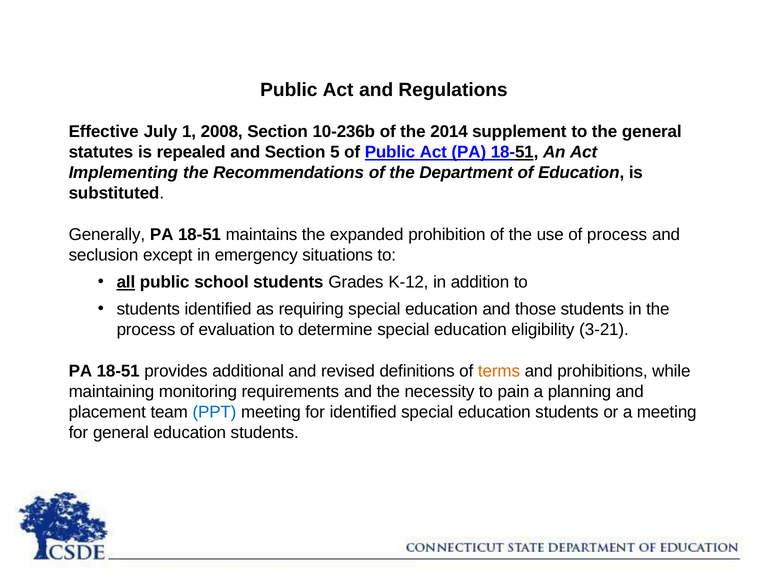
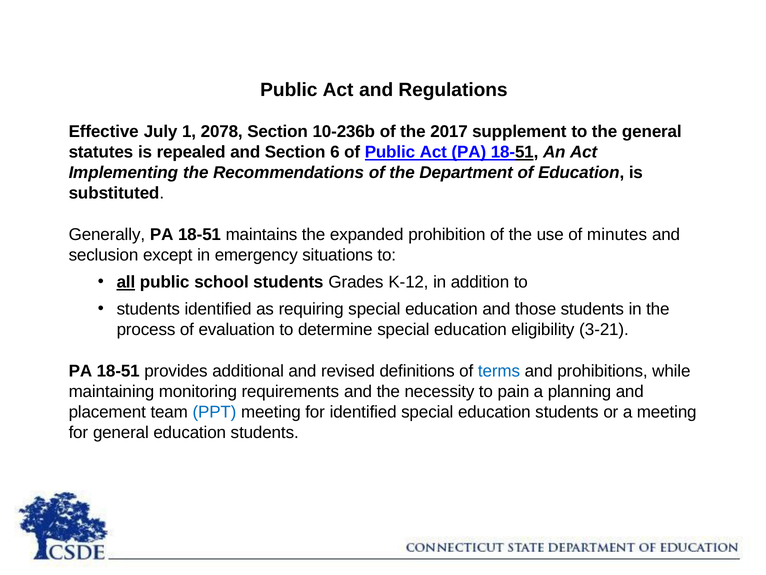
2008: 2008 -> 2078
2014: 2014 -> 2017
5: 5 -> 6
of process: process -> minutes
terms colour: orange -> blue
